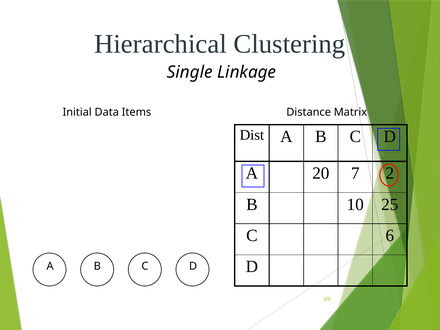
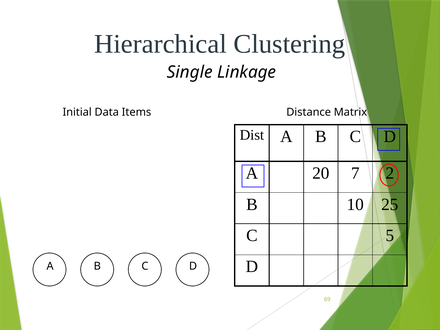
6: 6 -> 5
